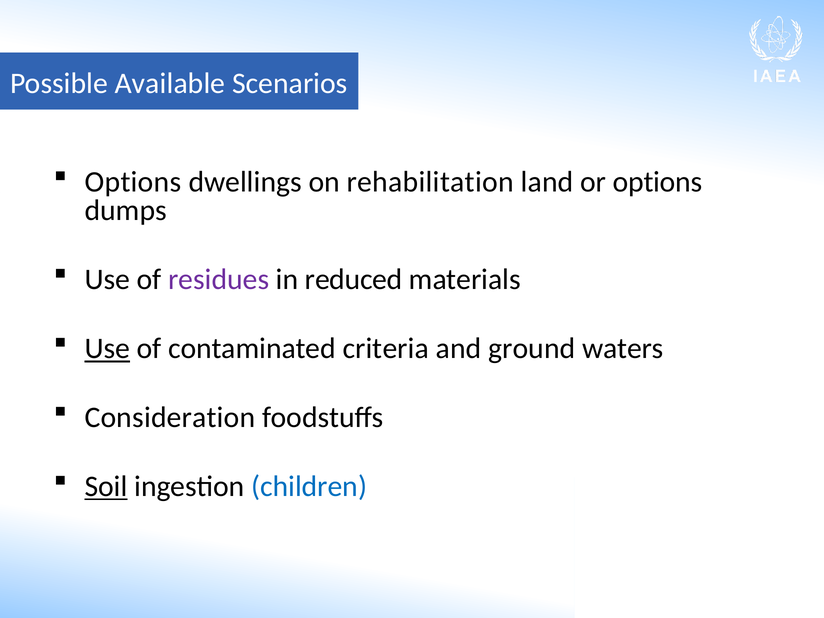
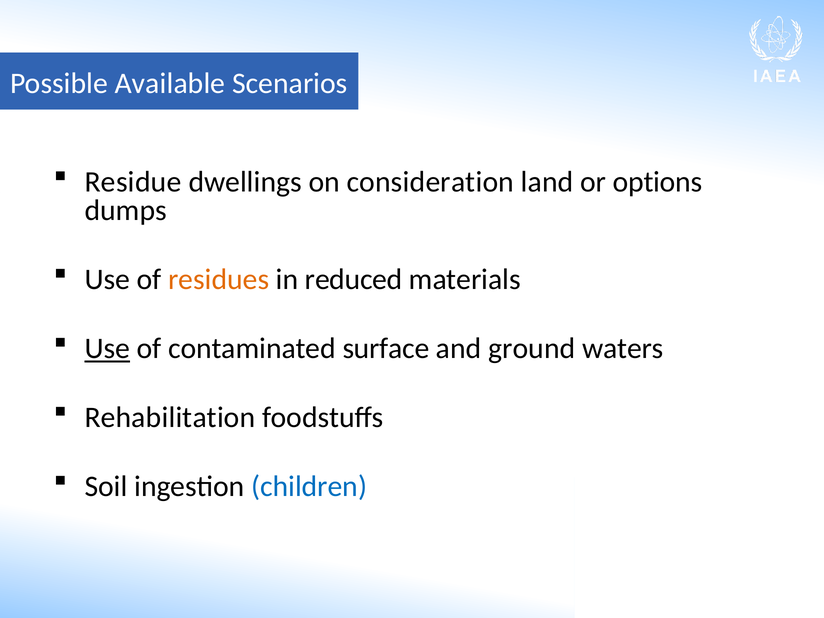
Options at (133, 182): Options -> Residue
rehabilitation: rehabilitation -> consideration
residues colour: purple -> orange
criteria: criteria -> surface
Consideration: Consideration -> Rehabilitation
Soil underline: present -> none
